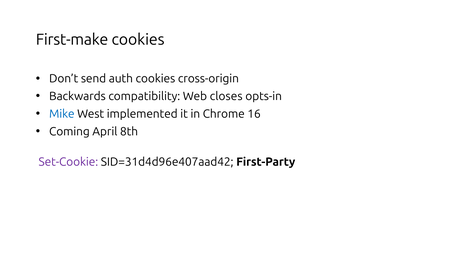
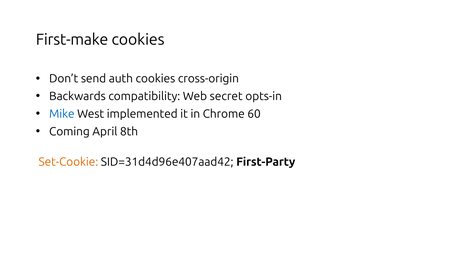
closes: closes -> secret
16: 16 -> 60
Set-Cookie colour: purple -> orange
